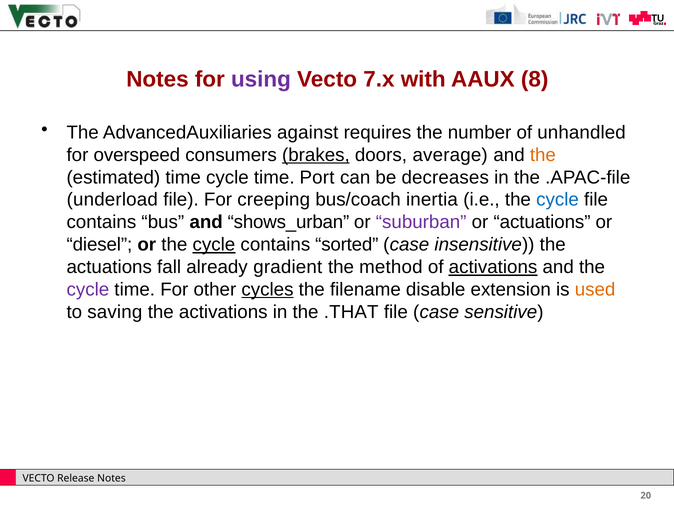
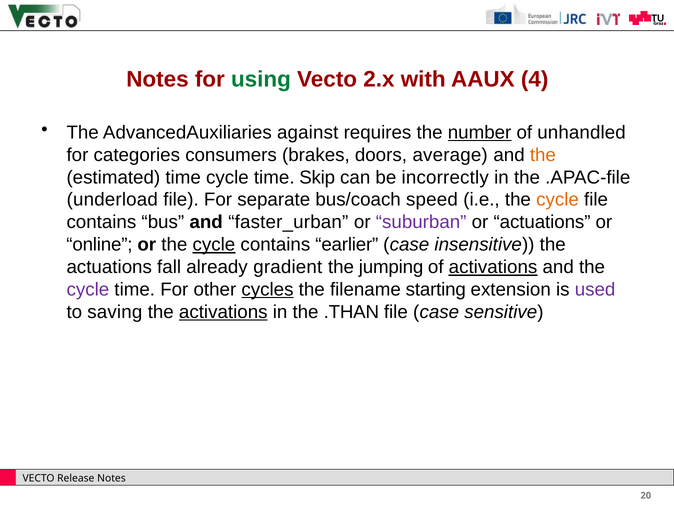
using colour: purple -> green
7.x: 7.x -> 2.x
8: 8 -> 4
number underline: none -> present
overspeed: overspeed -> categories
brakes underline: present -> none
Port: Port -> Skip
decreases: decreases -> incorrectly
creeping: creeping -> separate
inertia: inertia -> speed
cycle at (558, 200) colour: blue -> orange
shows_urban: shows_urban -> faster_urban
diesel: diesel -> online
sorted: sorted -> earlier
method: method -> jumping
disable: disable -> starting
used colour: orange -> purple
activations at (223, 312) underline: none -> present
.THAT: .THAT -> .THAN
